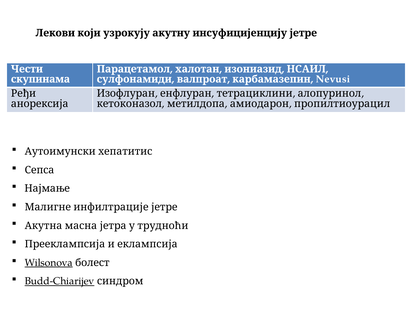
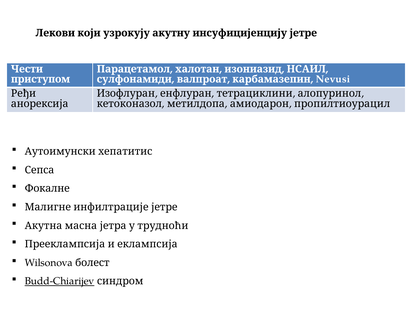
скупинама: скупинама -> приступом
Најмање: Најмање -> Фокалне
Wilsonova underline: present -> none
